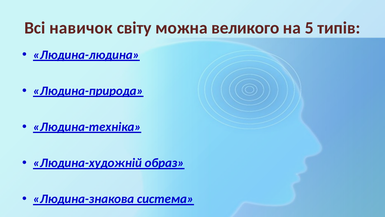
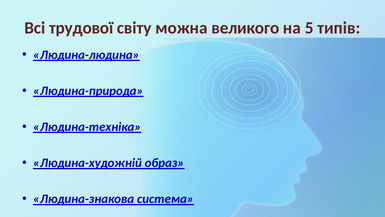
навичок: навичок -> трудової
